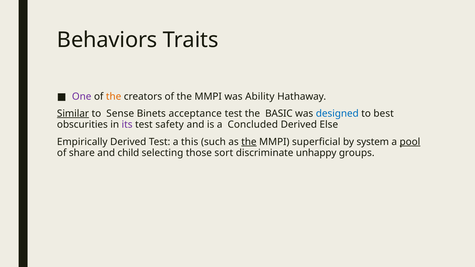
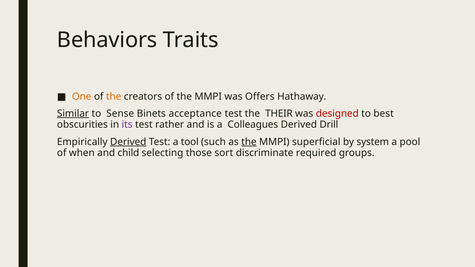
One colour: purple -> orange
Ability: Ability -> Offers
BASIC: BASIC -> THEIR
designed colour: blue -> red
safety: safety -> rather
Concluded: Concluded -> Colleagues
Else: Else -> Drill
Derived at (128, 142) underline: none -> present
this: this -> tool
pool underline: present -> none
share: share -> when
unhappy: unhappy -> required
